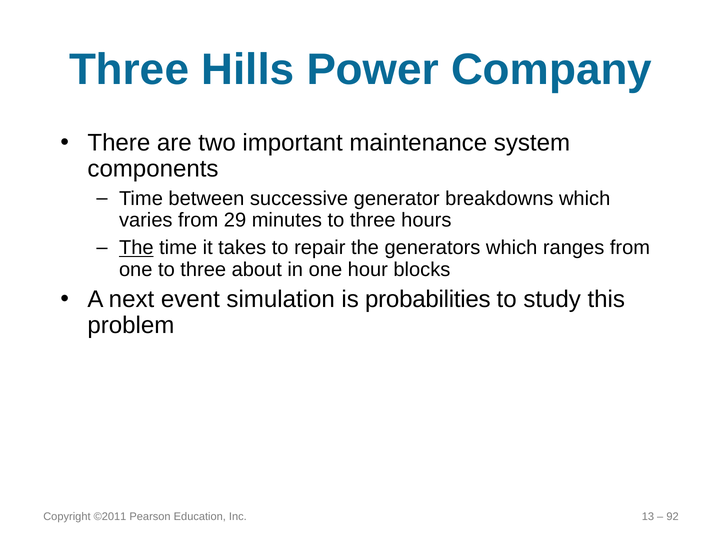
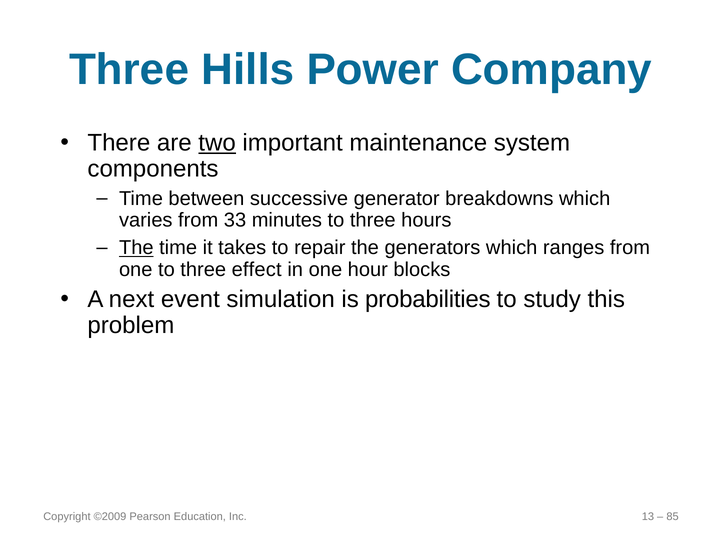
two underline: none -> present
29: 29 -> 33
about: about -> effect
©2011: ©2011 -> ©2009
92: 92 -> 85
